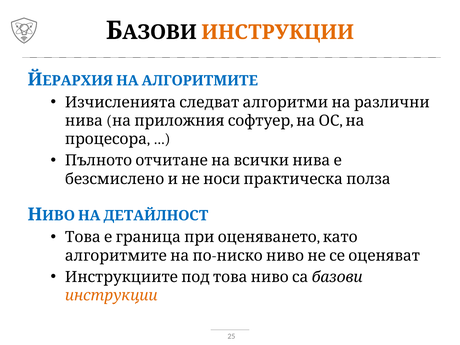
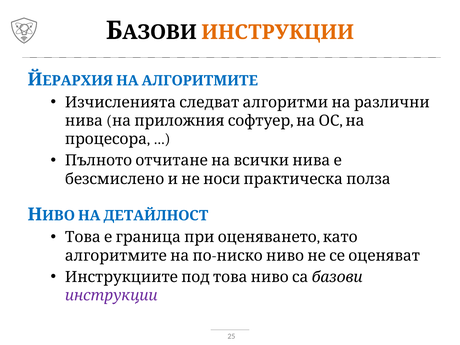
инструкции at (111, 295) colour: orange -> purple
